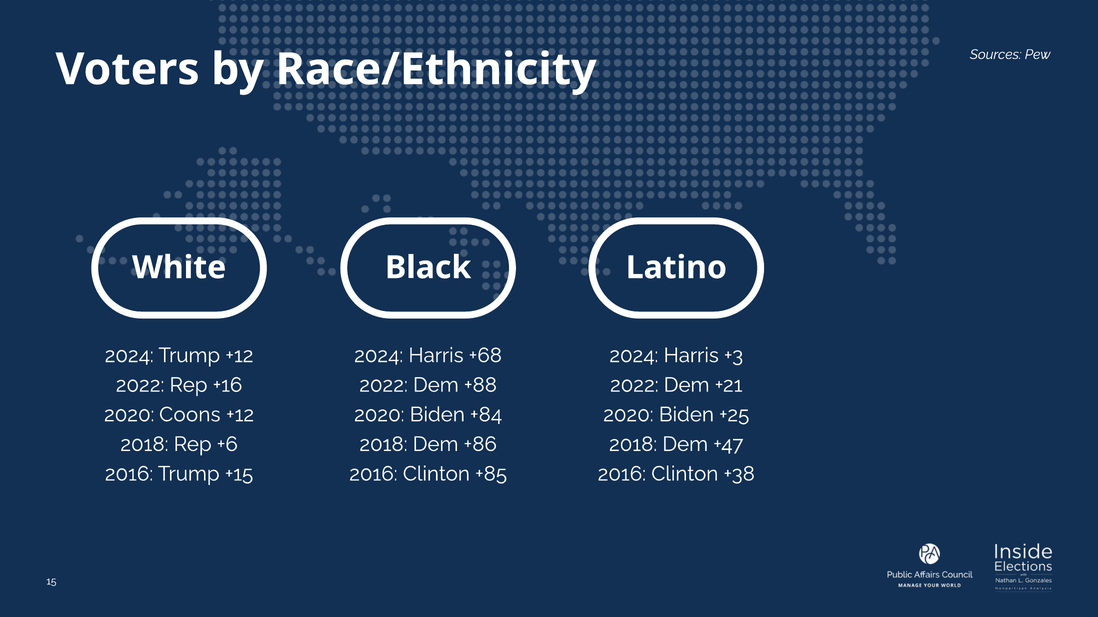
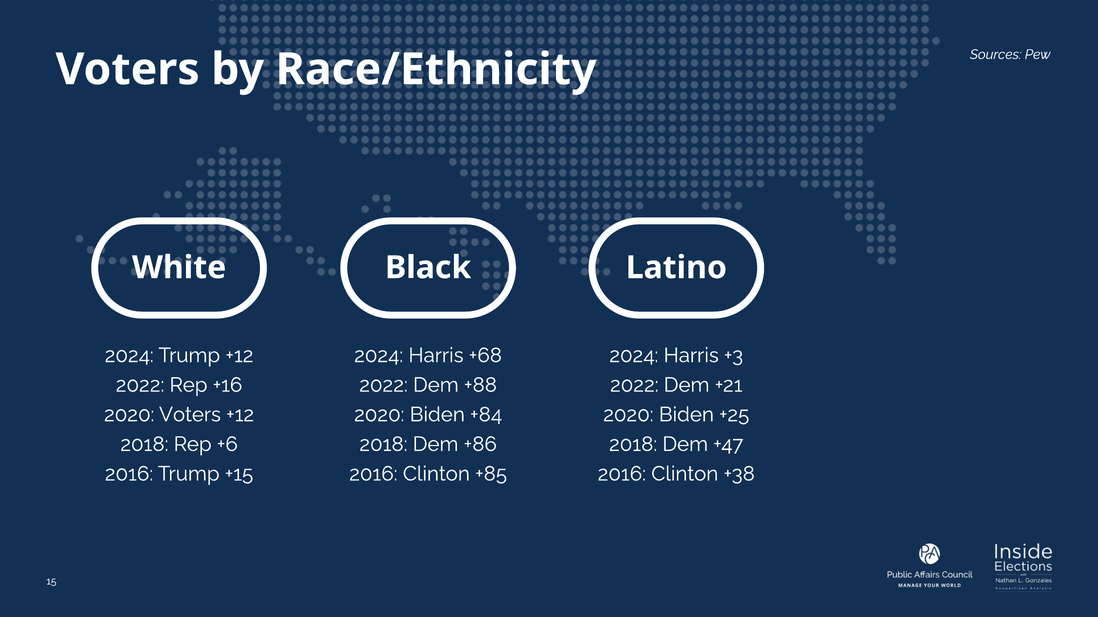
2020 Coons: Coons -> Voters
